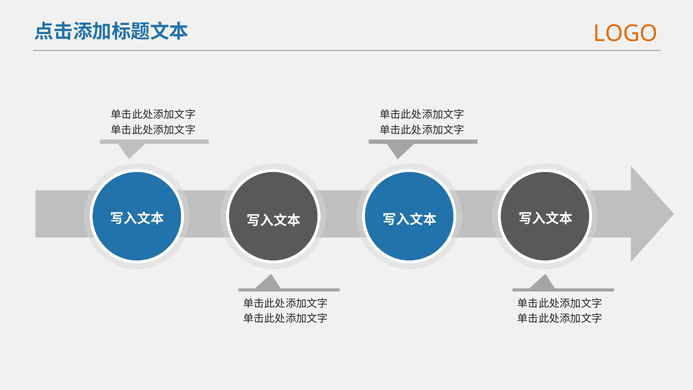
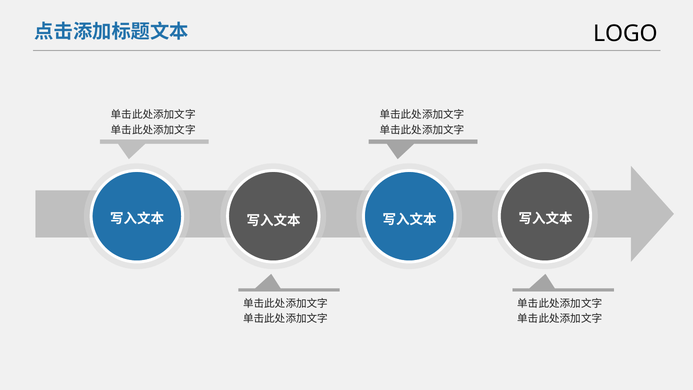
LOGO colour: orange -> black
